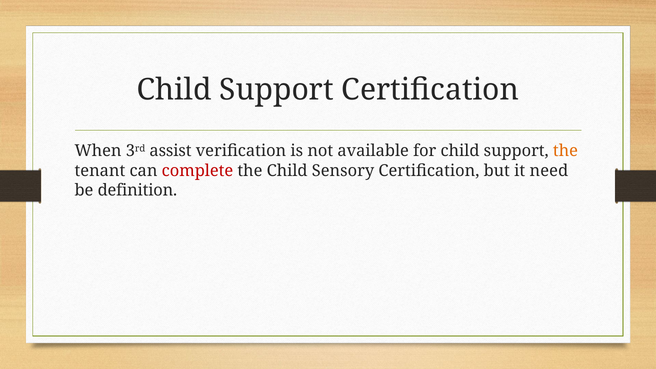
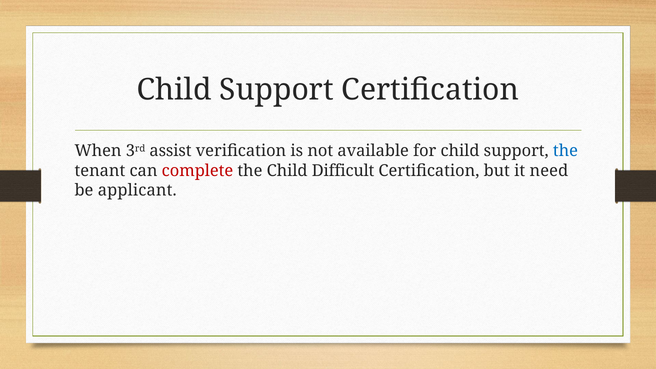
the at (565, 151) colour: orange -> blue
Sensory: Sensory -> Difficult
definition: definition -> applicant
